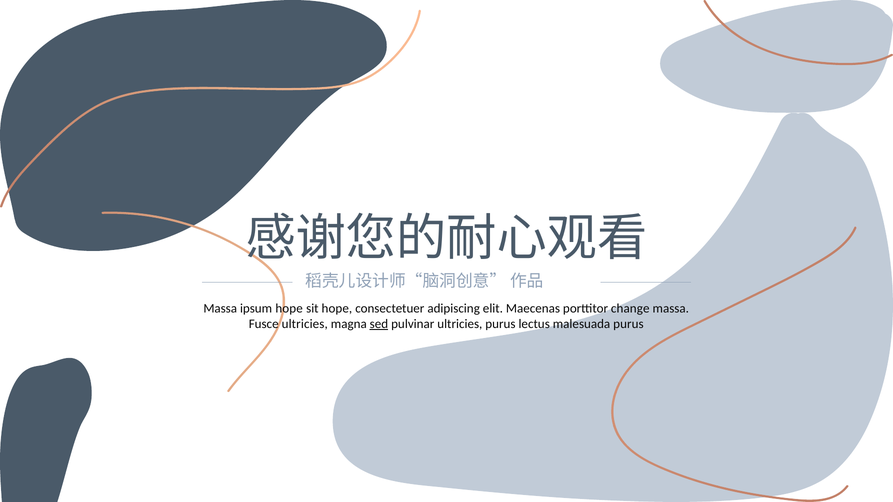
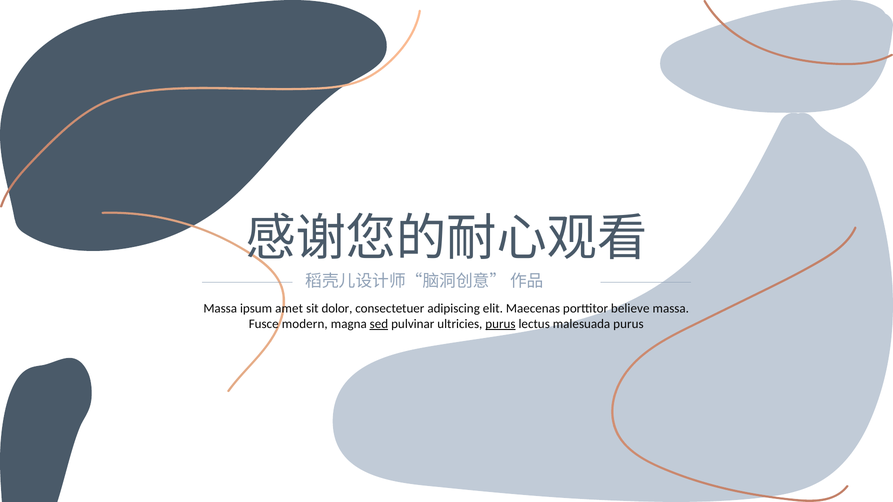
ipsum hope: hope -> amet
sit hope: hope -> dolor
change: change -> believe
Fusce ultricies: ultricies -> modern
purus at (500, 324) underline: none -> present
